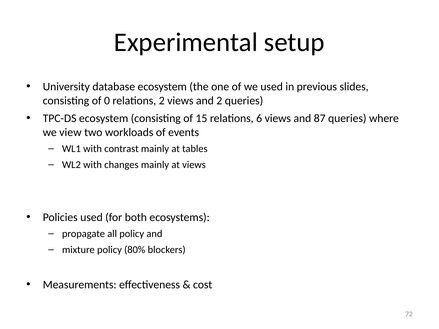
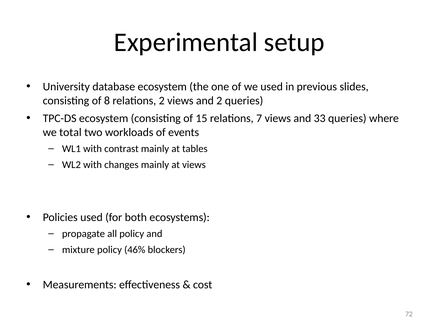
0: 0 -> 8
6: 6 -> 7
87: 87 -> 33
view: view -> total
80%: 80% -> 46%
